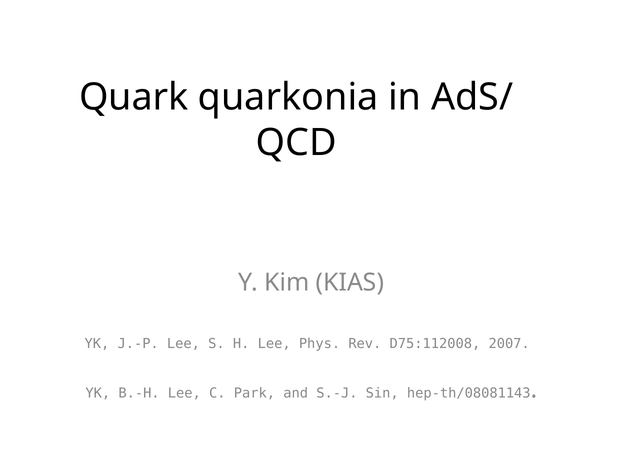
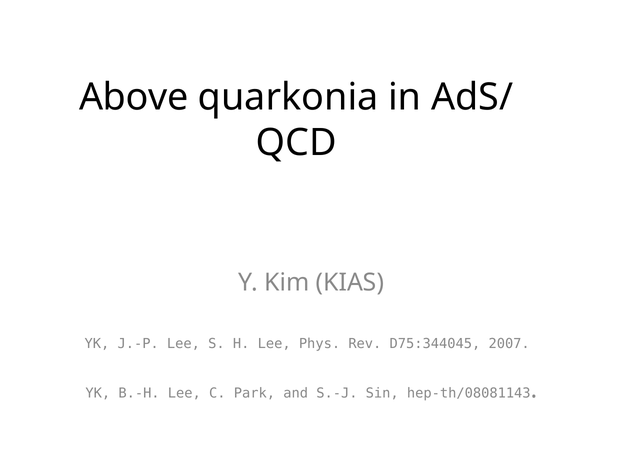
Quark: Quark -> Above
D75:112008: D75:112008 -> D75:344045
